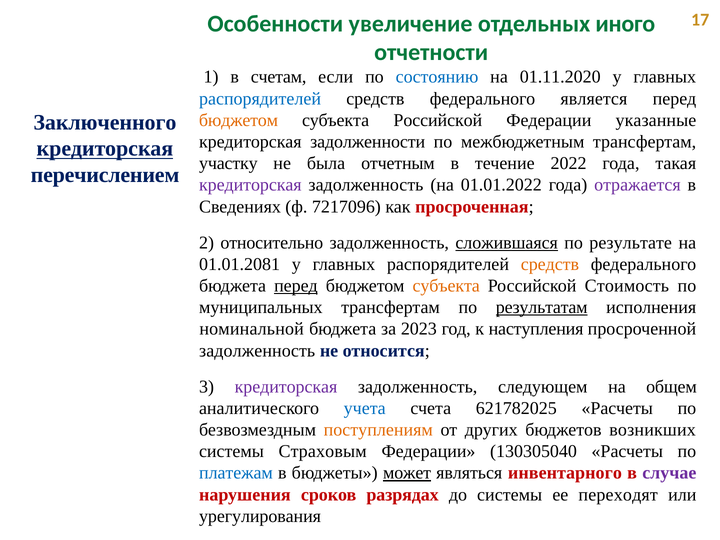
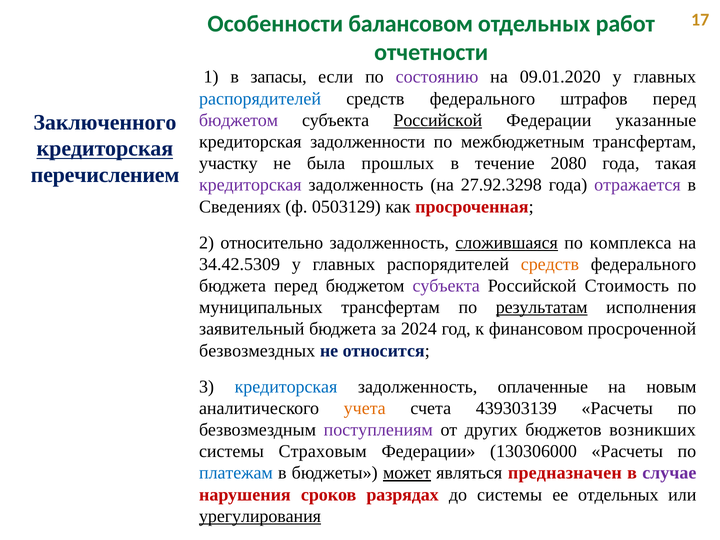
увеличение: увеличение -> балансовом
иного: иного -> работ
счетам: счетам -> запасы
состоянию colour: blue -> purple
01.11.2020: 01.11.2020 -> 09.01.2020
является: является -> штрафов
бюджетом at (238, 120) colour: orange -> purple
Российской at (438, 120) underline: none -> present
отчетным: отчетным -> прошлых
2022: 2022 -> 2080
01.01.2022: 01.01.2022 -> 27.92.3298
7217096: 7217096 -> 0503129
результате: результате -> комплекса
01.01.2081: 01.01.2081 -> 34.42.5309
перед at (296, 286) underline: present -> none
субъекта at (446, 286) colour: orange -> purple
номинальной: номинальной -> заявительный
2023: 2023 -> 2024
наступления: наступления -> финансовом
задолженность at (257, 351): задолженность -> безвозмездных
кредиторская at (286, 387) colour: purple -> blue
следующем: следующем -> оплаченные
общем: общем -> новым
учета colour: blue -> orange
621782025: 621782025 -> 439303139
поступлениям colour: orange -> purple
130305040: 130305040 -> 130306000
инвентарного: инвентарного -> предназначен
ее переходят: переходят -> отдельных
урегулирования underline: none -> present
